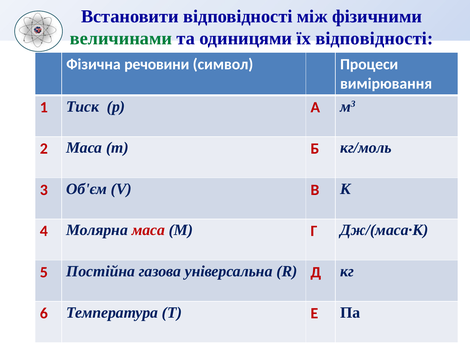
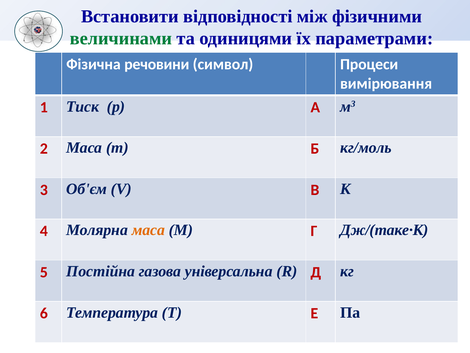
їх відповідності: відповідності -> параметрами
маса at (148, 230) colour: red -> orange
Дж/(маса·К: Дж/(маса·К -> Дж/(таке·К
